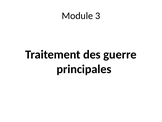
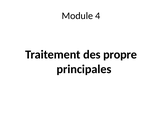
3: 3 -> 4
guerre: guerre -> propre
